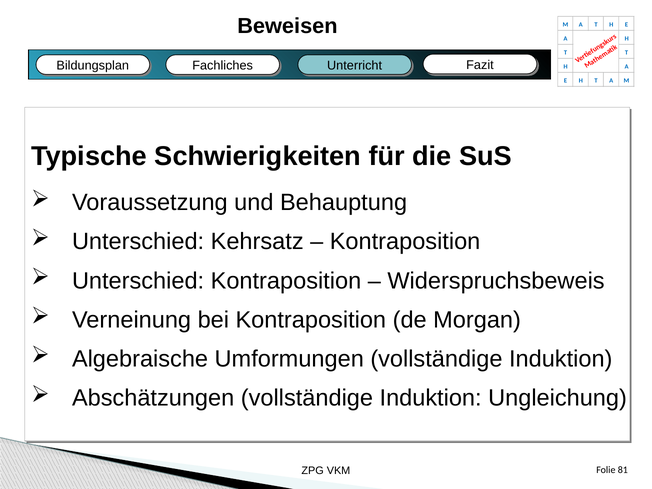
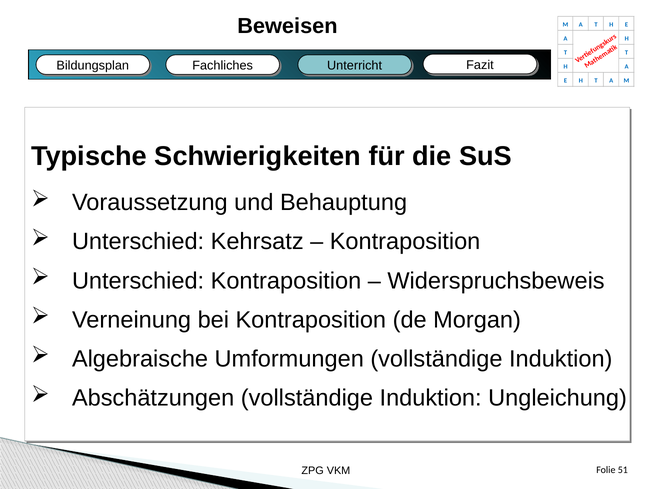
81: 81 -> 51
